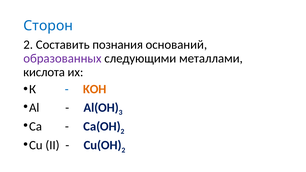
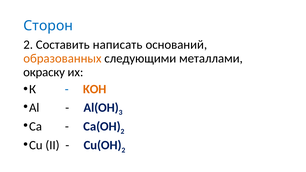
познания: познания -> написать
образованных colour: purple -> orange
кислота: кислота -> окраску
